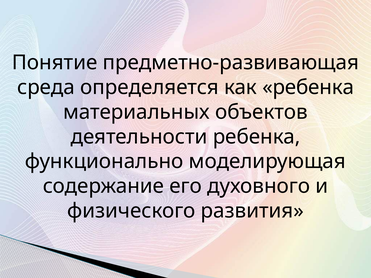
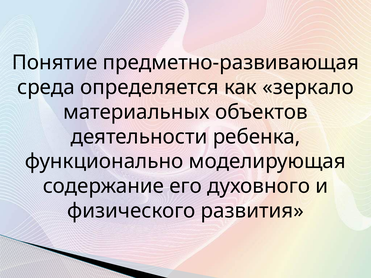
как ребенка: ребенка -> зеркало
